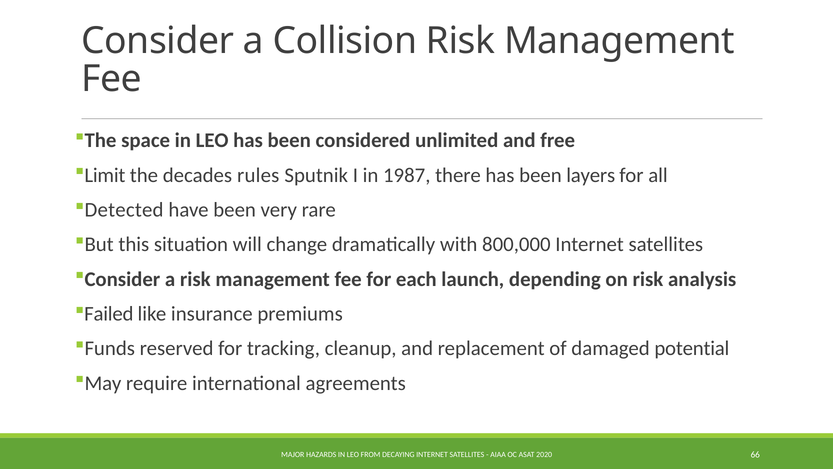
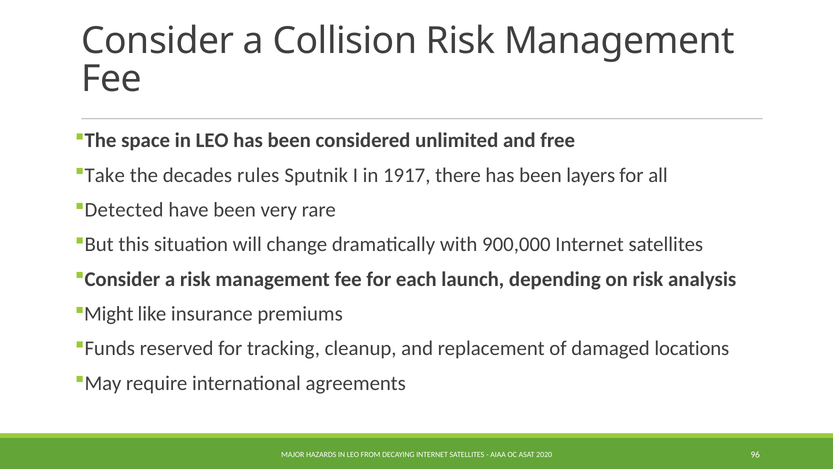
Limit: Limit -> Take
1987: 1987 -> 1917
800,000: 800,000 -> 900,000
Failed: Failed -> Might
potential: potential -> locations
66: 66 -> 96
